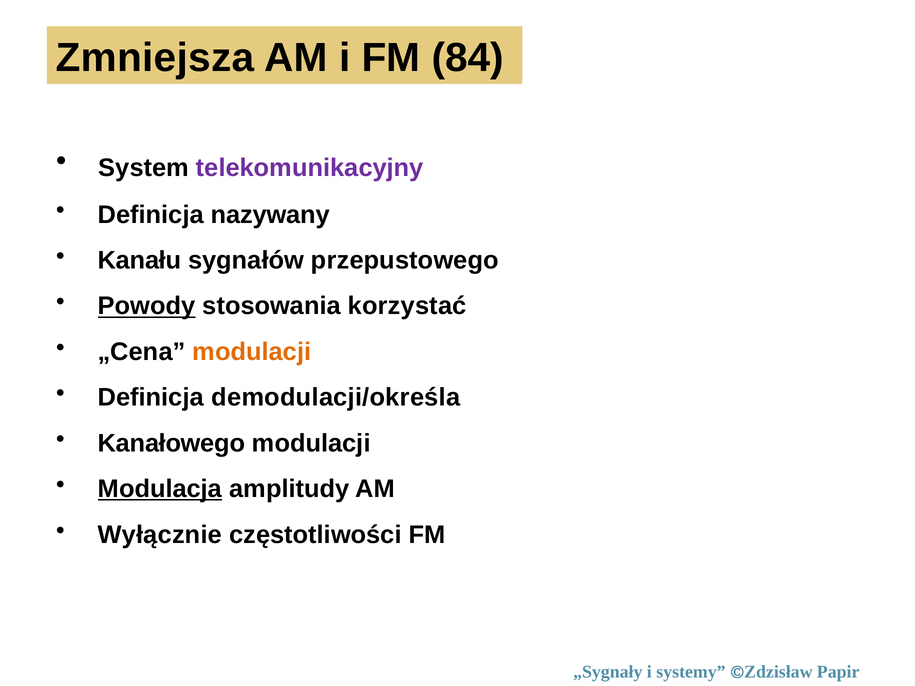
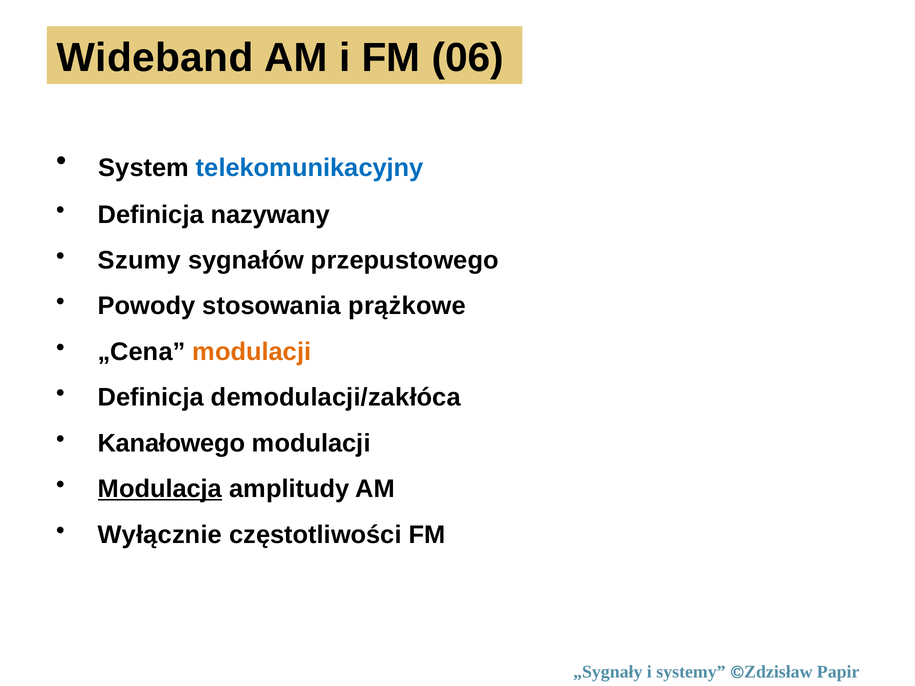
Zmniejsza: Zmniejsza -> Wideband
84: 84 -> 06
telekomunikacyjny colour: purple -> blue
Kanału: Kanału -> Szumy
Powody underline: present -> none
korzystać: korzystać -> prążkowe
demodulacji/określa: demodulacji/określa -> demodulacji/zakłóca
